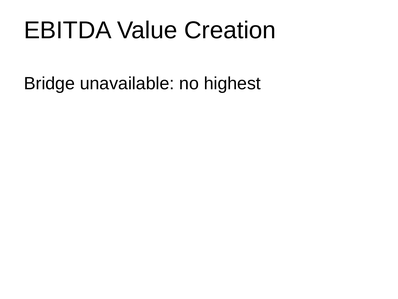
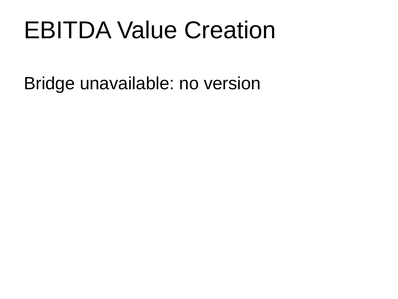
highest: highest -> version
